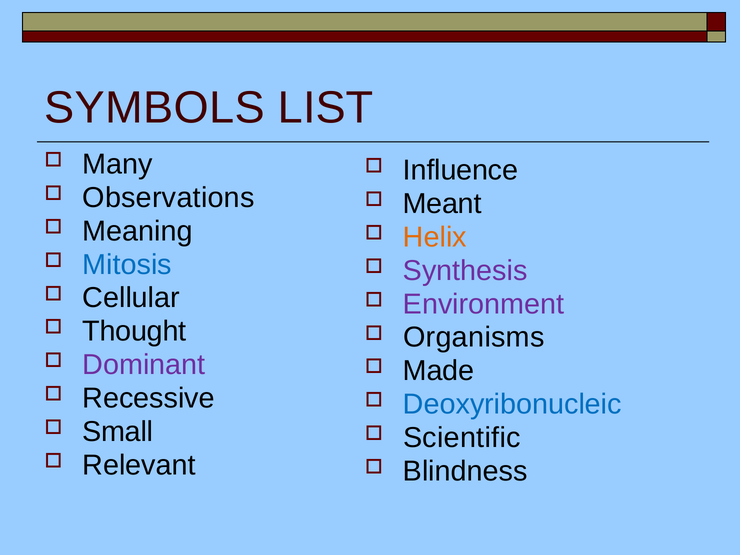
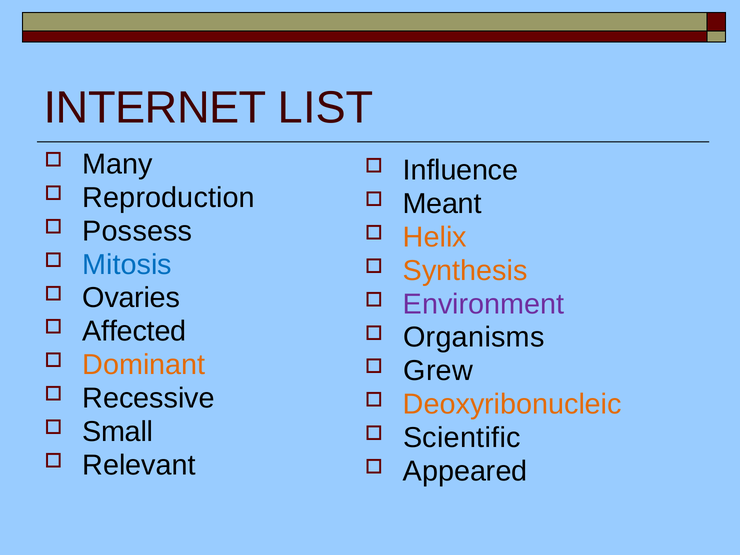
SYMBOLS: SYMBOLS -> INTERNET
Observations: Observations -> Reproduction
Meaning: Meaning -> Possess
Synthesis colour: purple -> orange
Cellular: Cellular -> Ovaries
Thought: Thought -> Affected
Dominant colour: purple -> orange
Made: Made -> Grew
Deoxyribonucleic colour: blue -> orange
Blindness: Blindness -> Appeared
